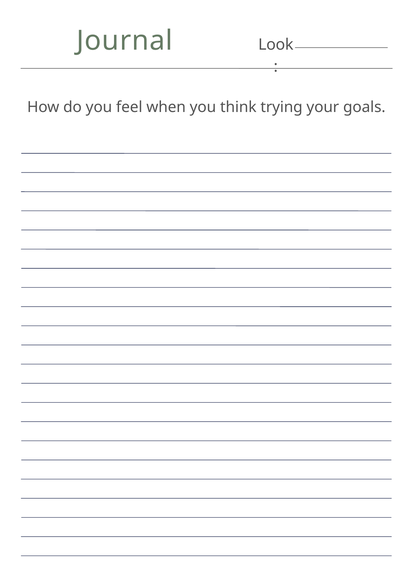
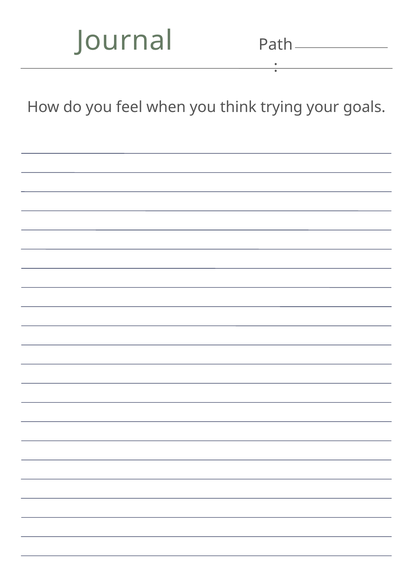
Look: Look -> Path
